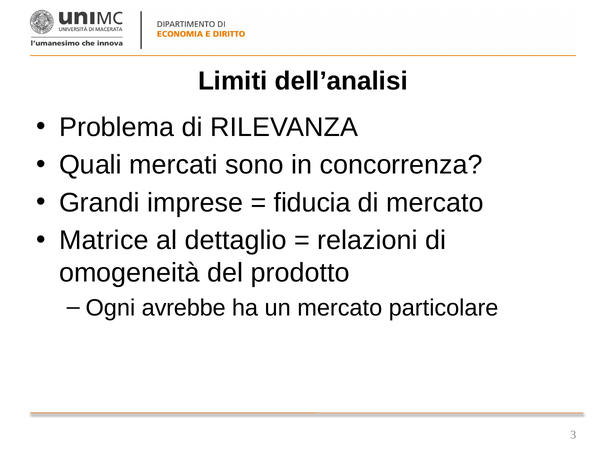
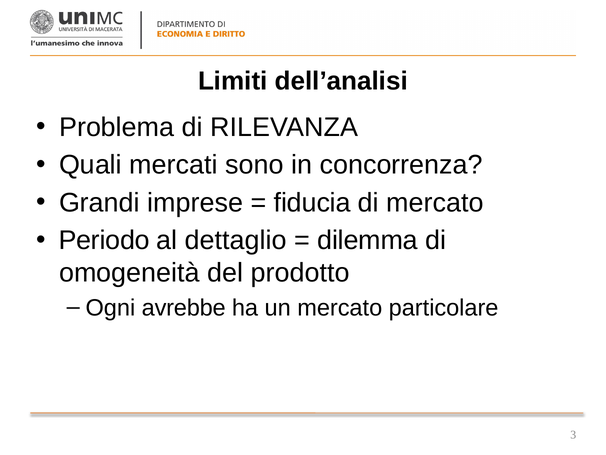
Matrice: Matrice -> Periodo
relazioni: relazioni -> dilemma
